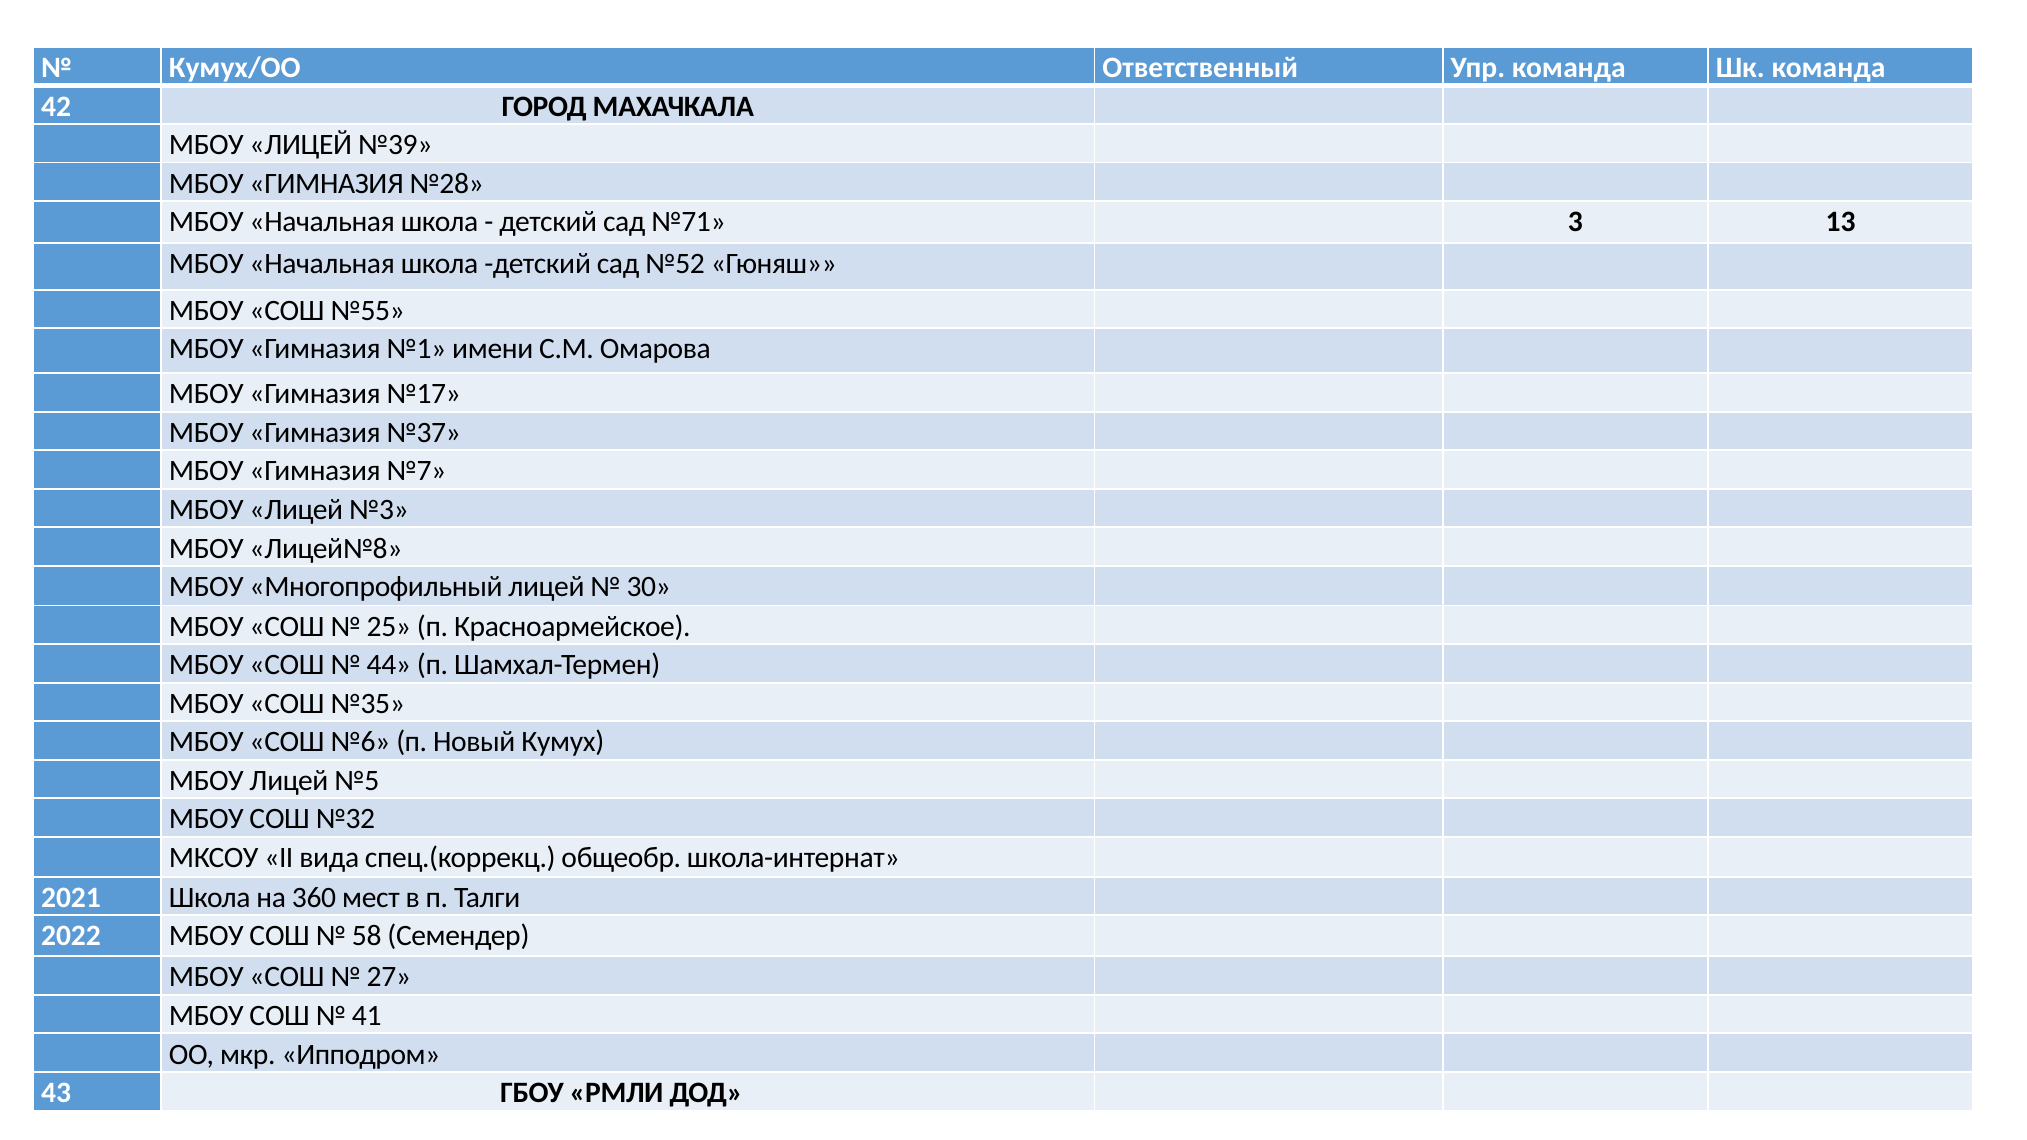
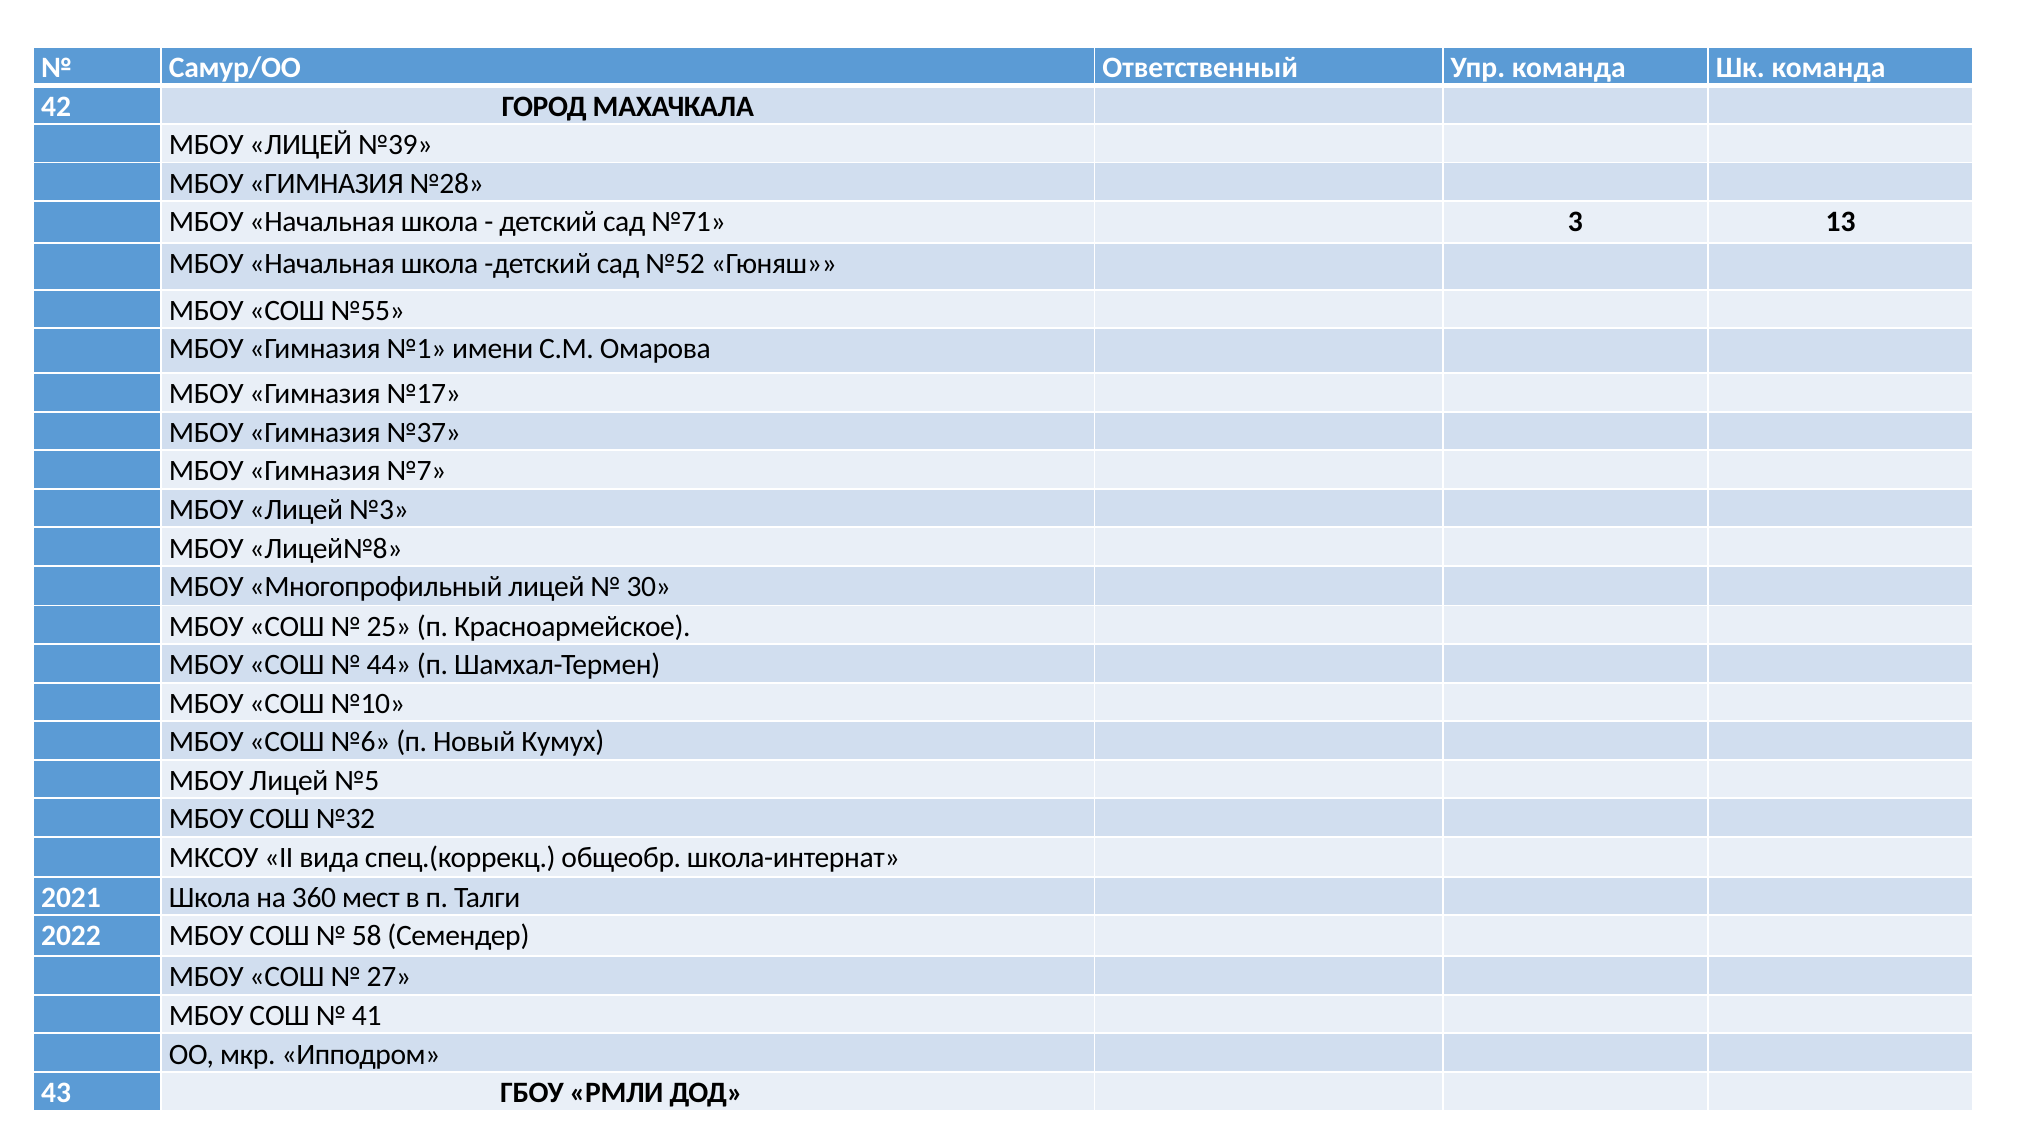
Кумух/ОО: Кумух/ОО -> Самур/ОО
№35: №35 -> №10
